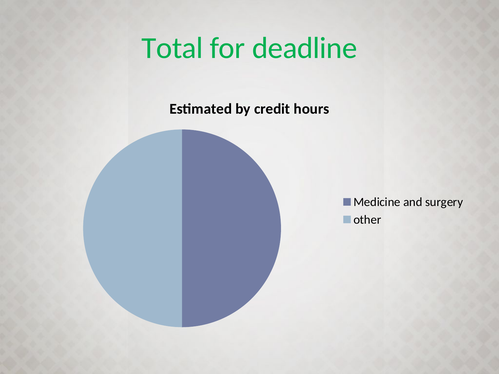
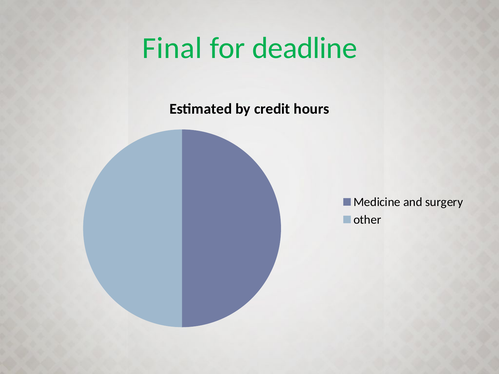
Total: Total -> Final
